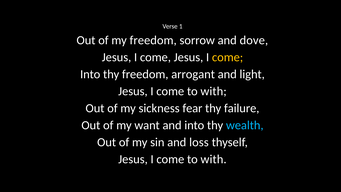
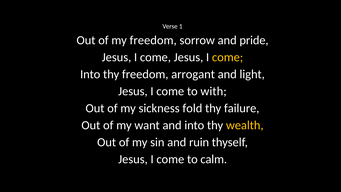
dove: dove -> pride
fear: fear -> fold
wealth colour: light blue -> yellow
loss: loss -> ruin
with at (214, 159): with -> calm
